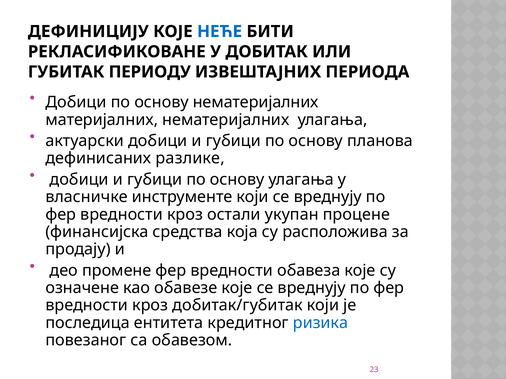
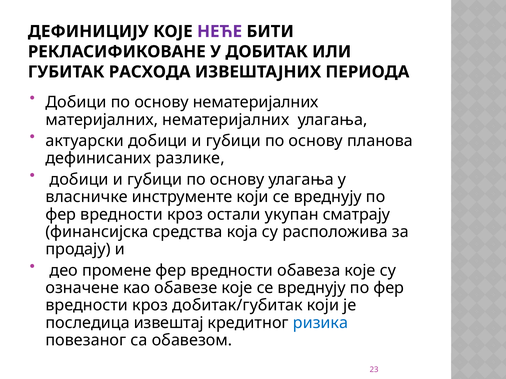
НЕЋЕ colour: blue -> purple
ПЕРИОДУ: ПЕРИОДУ -> РАСХОДА
процене: процене -> сматрају
ентитета: ентитета -> извештај
